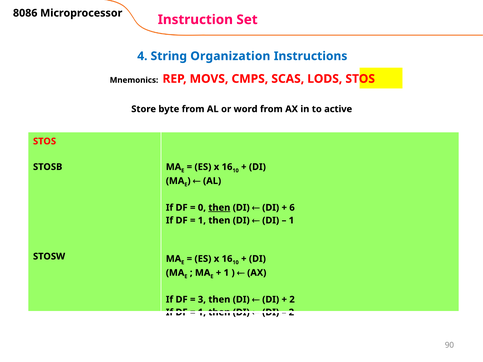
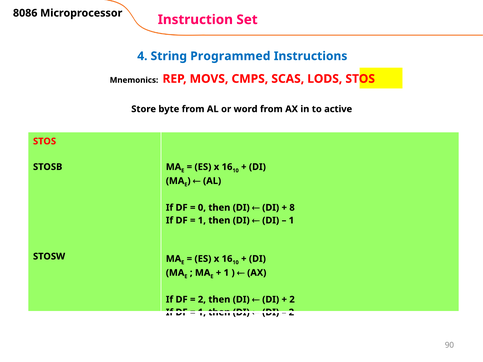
Organization: Organization -> Programmed
then at (219, 208) underline: present -> none
6: 6 -> 8
3 at (202, 300): 3 -> 2
